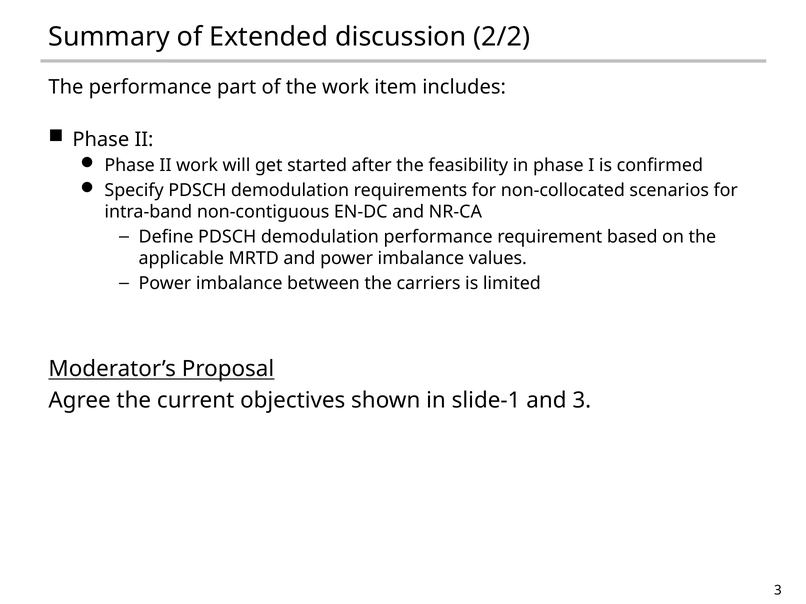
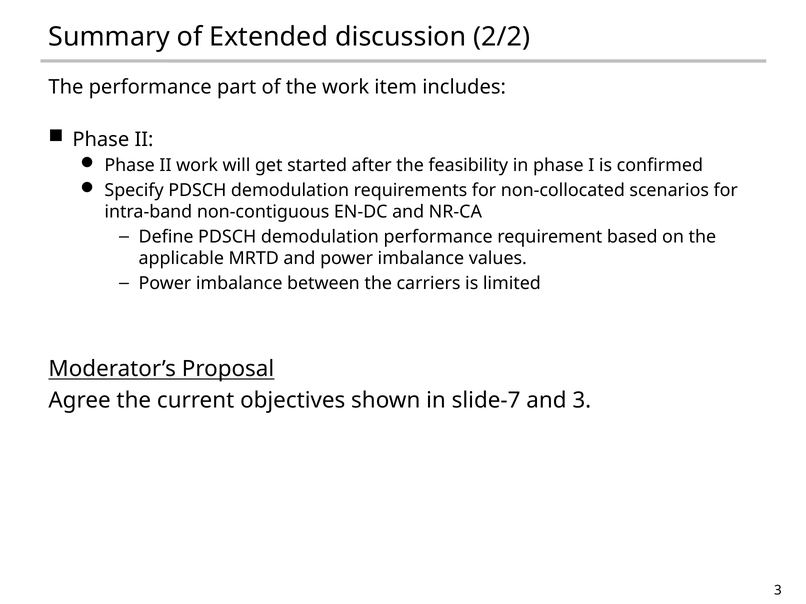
slide-1: slide-1 -> slide-7
